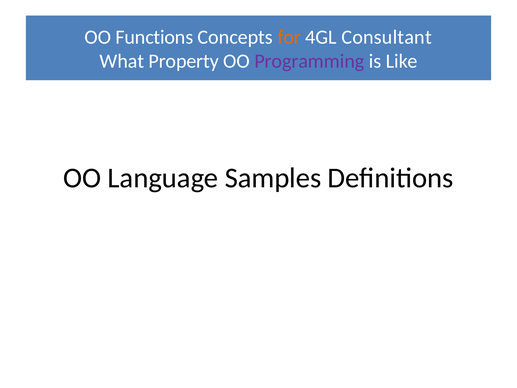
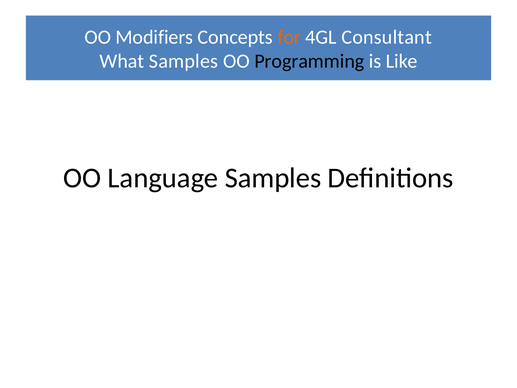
Functions: Functions -> Modifiers
What Property: Property -> Samples
Programming colour: purple -> black
